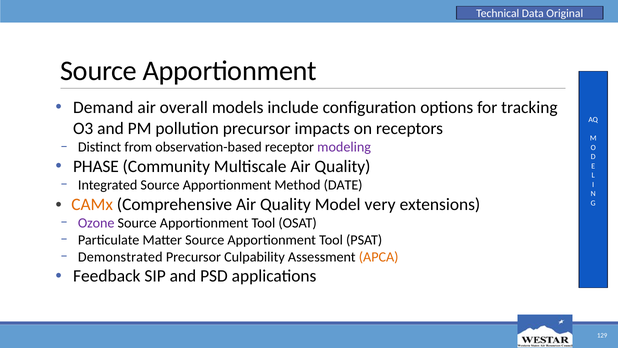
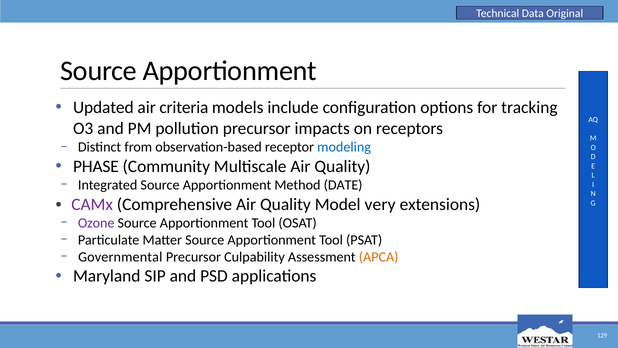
Demand: Demand -> Updated
overall: overall -> criteria
modeling colour: purple -> blue
CAMx colour: orange -> purple
Demonstrated: Demonstrated -> Governmental
Feedback: Feedback -> Maryland
